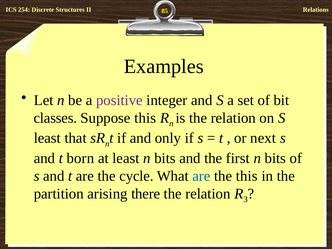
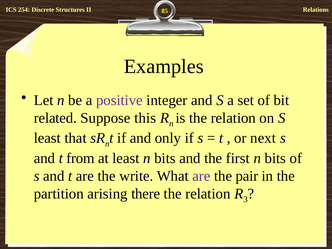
classes: classes -> related
born: born -> from
cycle: cycle -> write
are at (201, 176) colour: blue -> purple
the this: this -> pair
